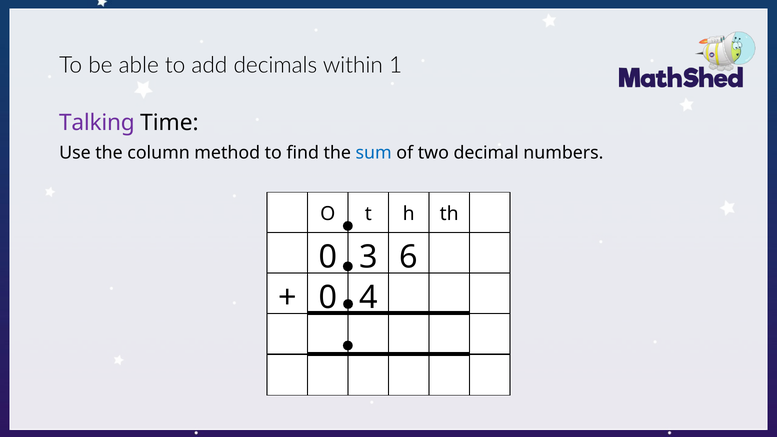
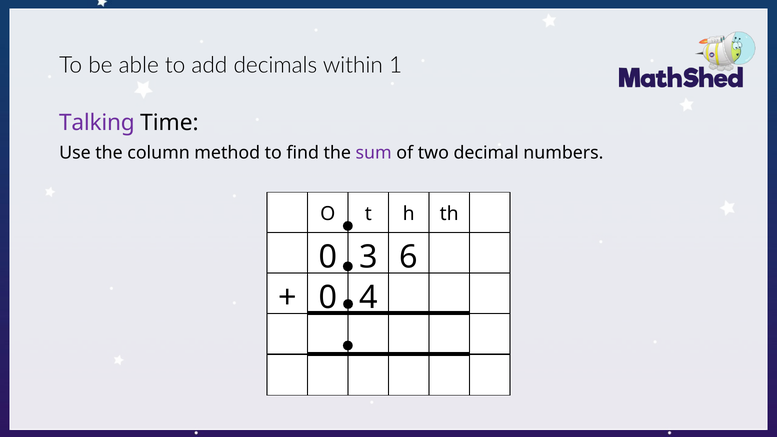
sum colour: blue -> purple
